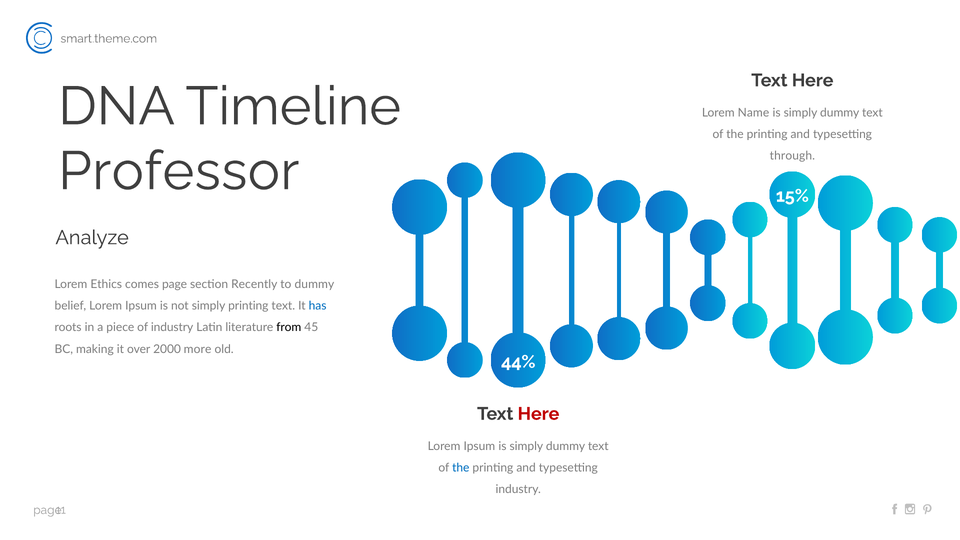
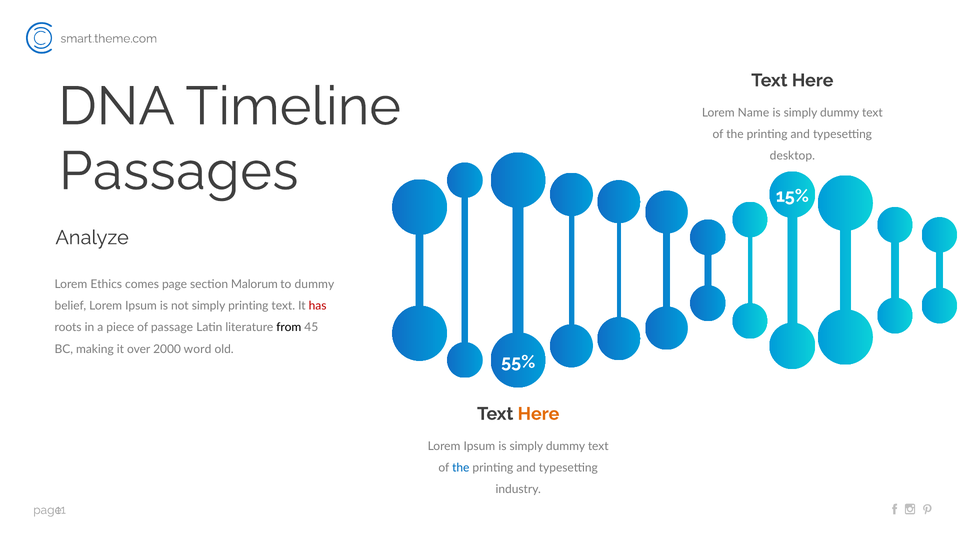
Professor: Professor -> Passages
through: through -> desktop
Recently: Recently -> Malorum
has colour: blue -> red
of industry: industry -> passage
more: more -> word
44%: 44% -> 55%
Here at (538, 414) colour: red -> orange
